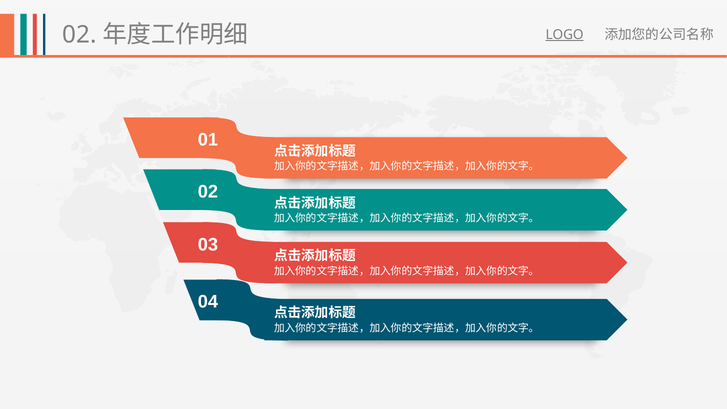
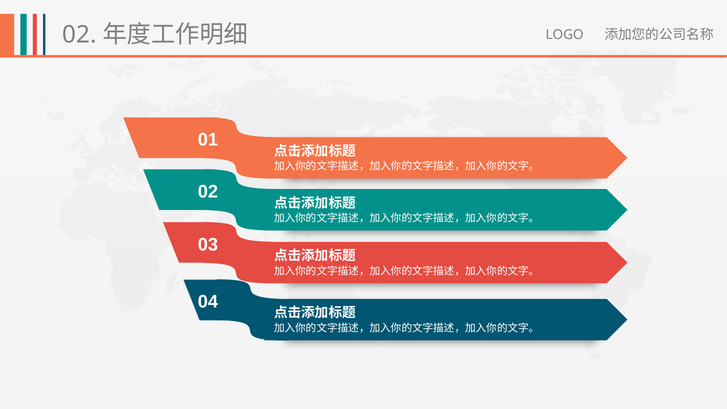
LOGO underline: present -> none
